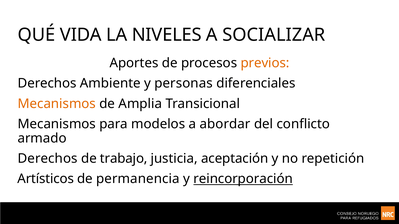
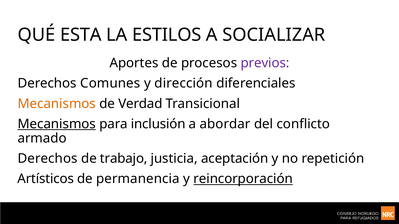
VIDA: VIDA -> ESTA
NIVELES: NIVELES -> ESTILOS
previos colour: orange -> purple
Ambiente: Ambiente -> Comunes
personas: personas -> dirección
Amplia: Amplia -> Verdad
Mecanismos at (57, 124) underline: none -> present
modelos: modelos -> inclusión
